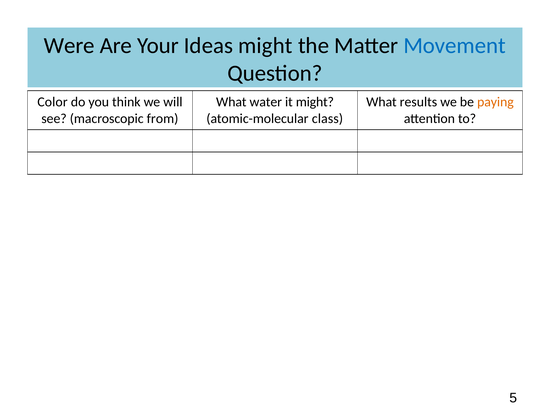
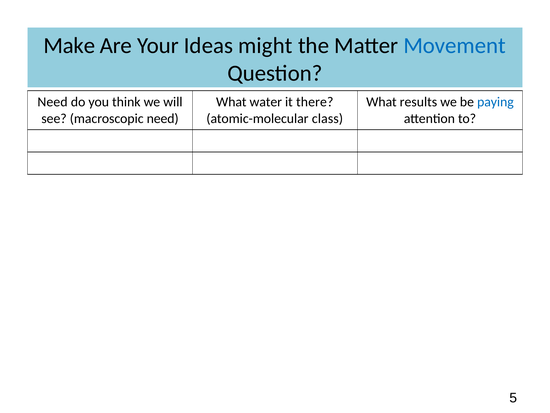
Were: Were -> Make
Color at (53, 102): Color -> Need
it might: might -> there
paying colour: orange -> blue
macroscopic from: from -> need
